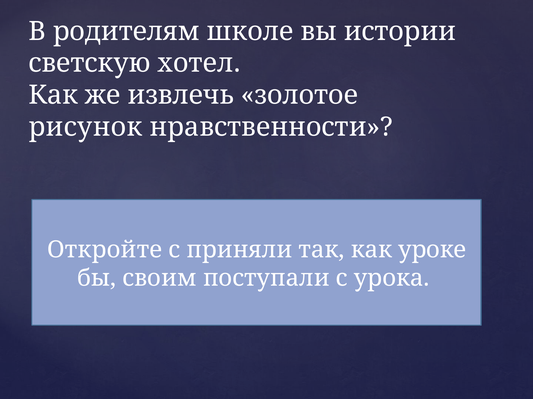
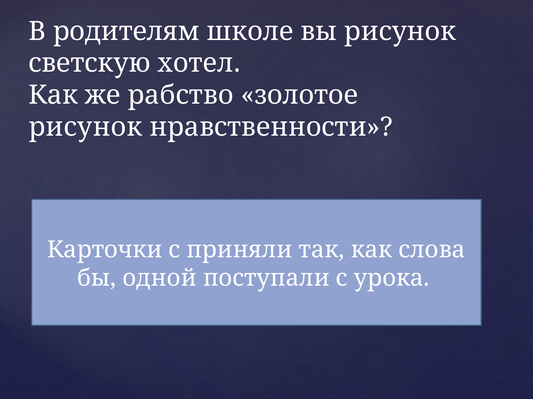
вы истории: истории -> рисунок
извлечь: извлечь -> рабство
Откройте: Откройте -> Карточки
уроке: уроке -> слова
своим: своим -> одной
